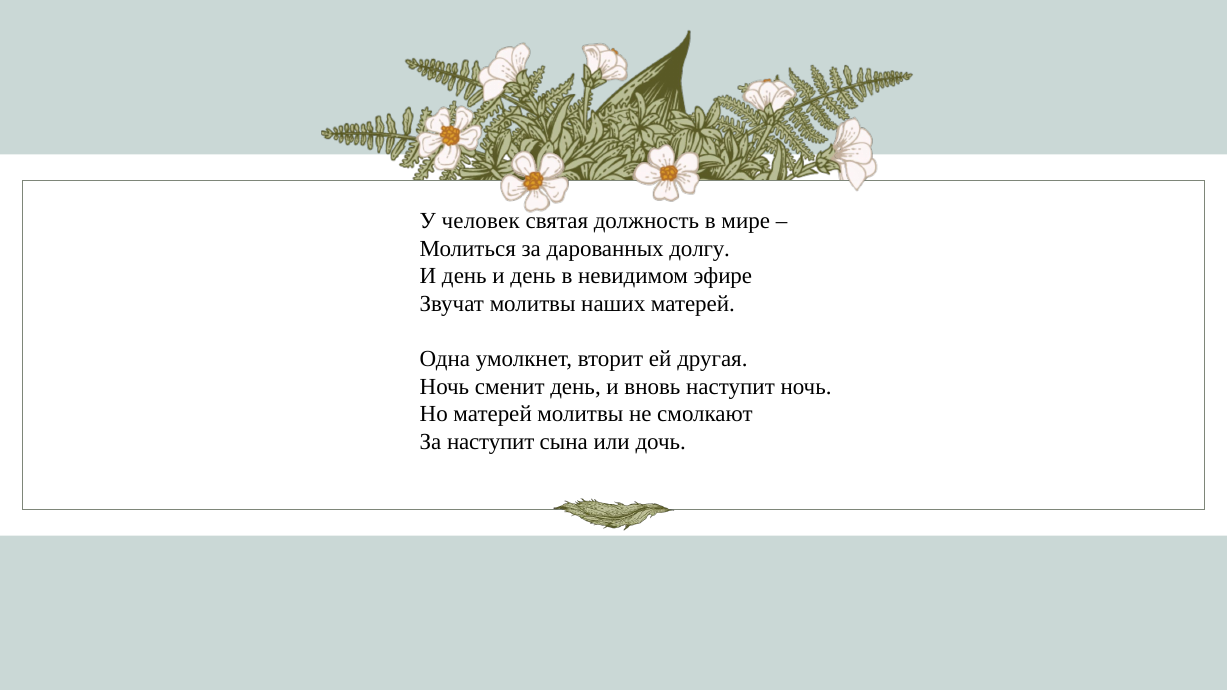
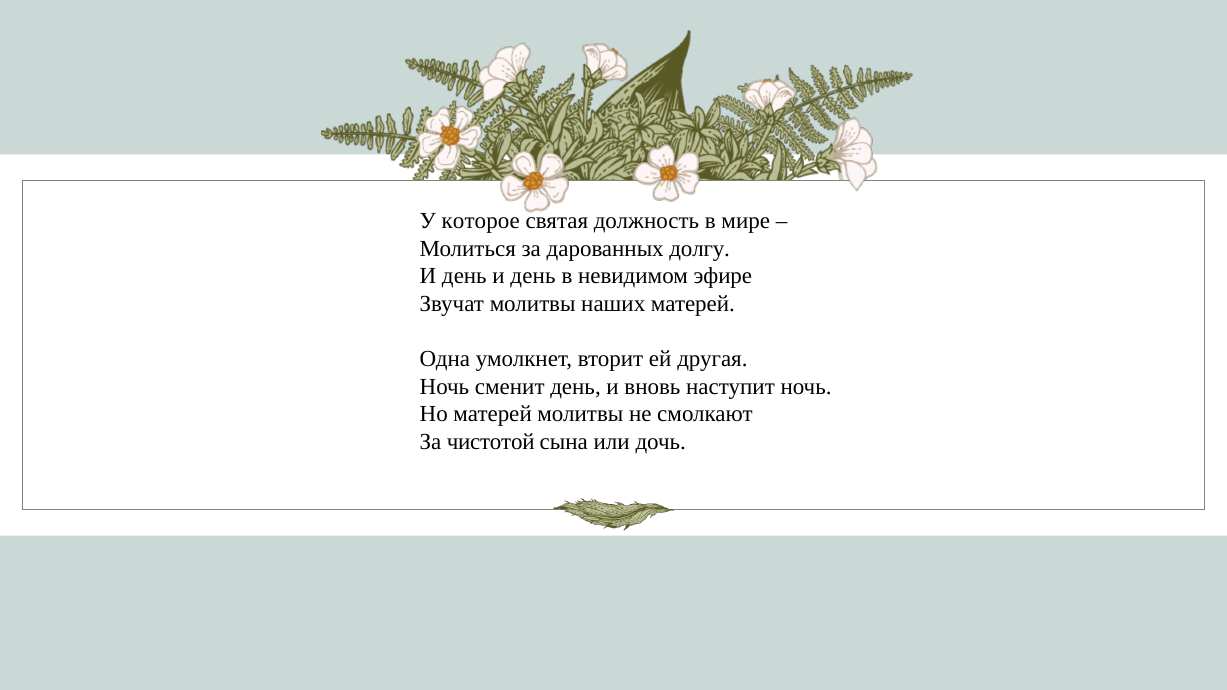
человек: человек -> которое
За наступит: наступит -> чистотой
